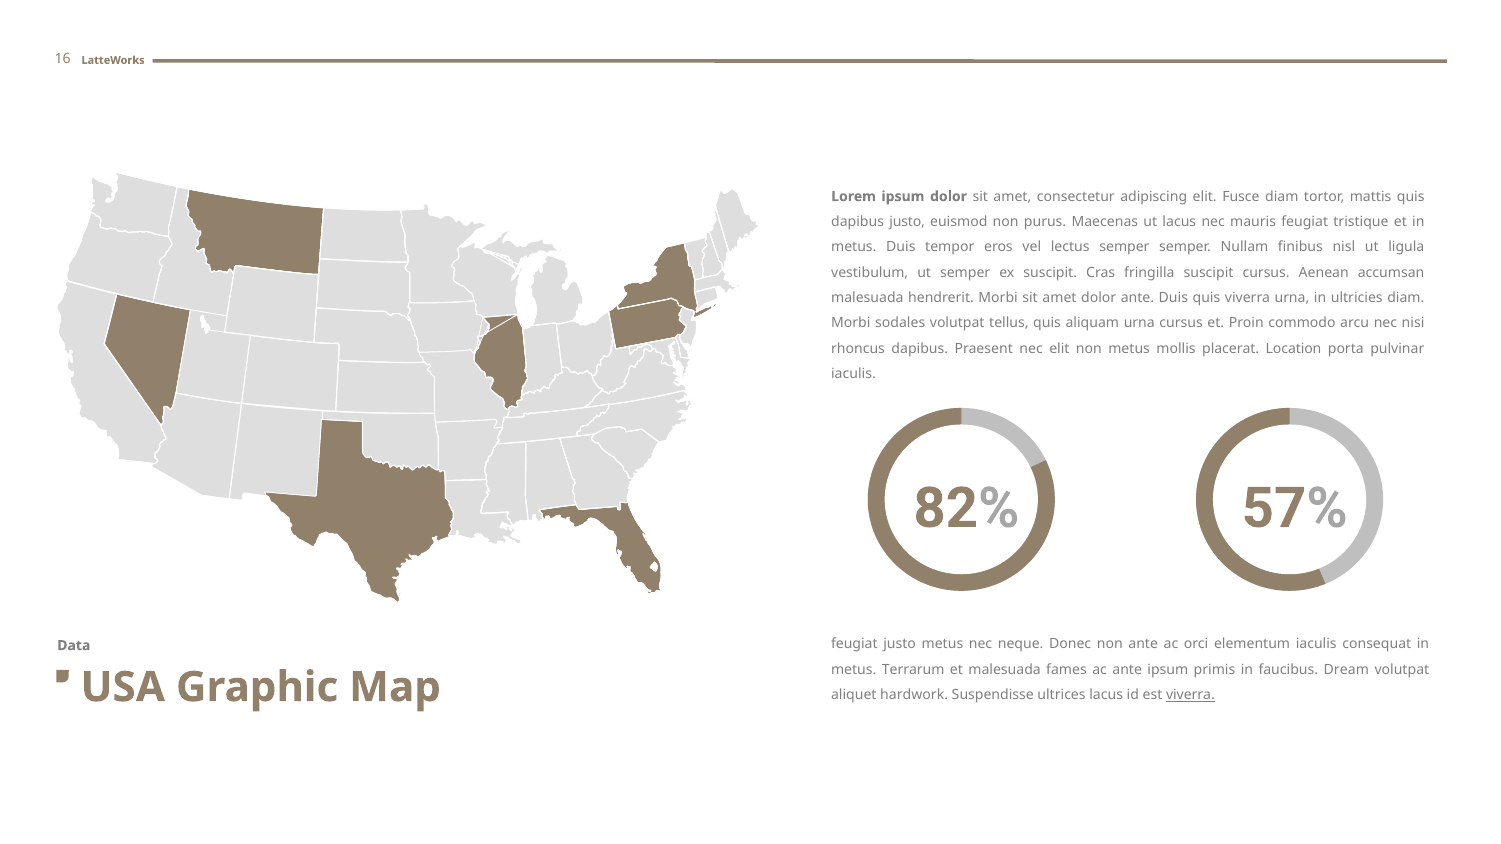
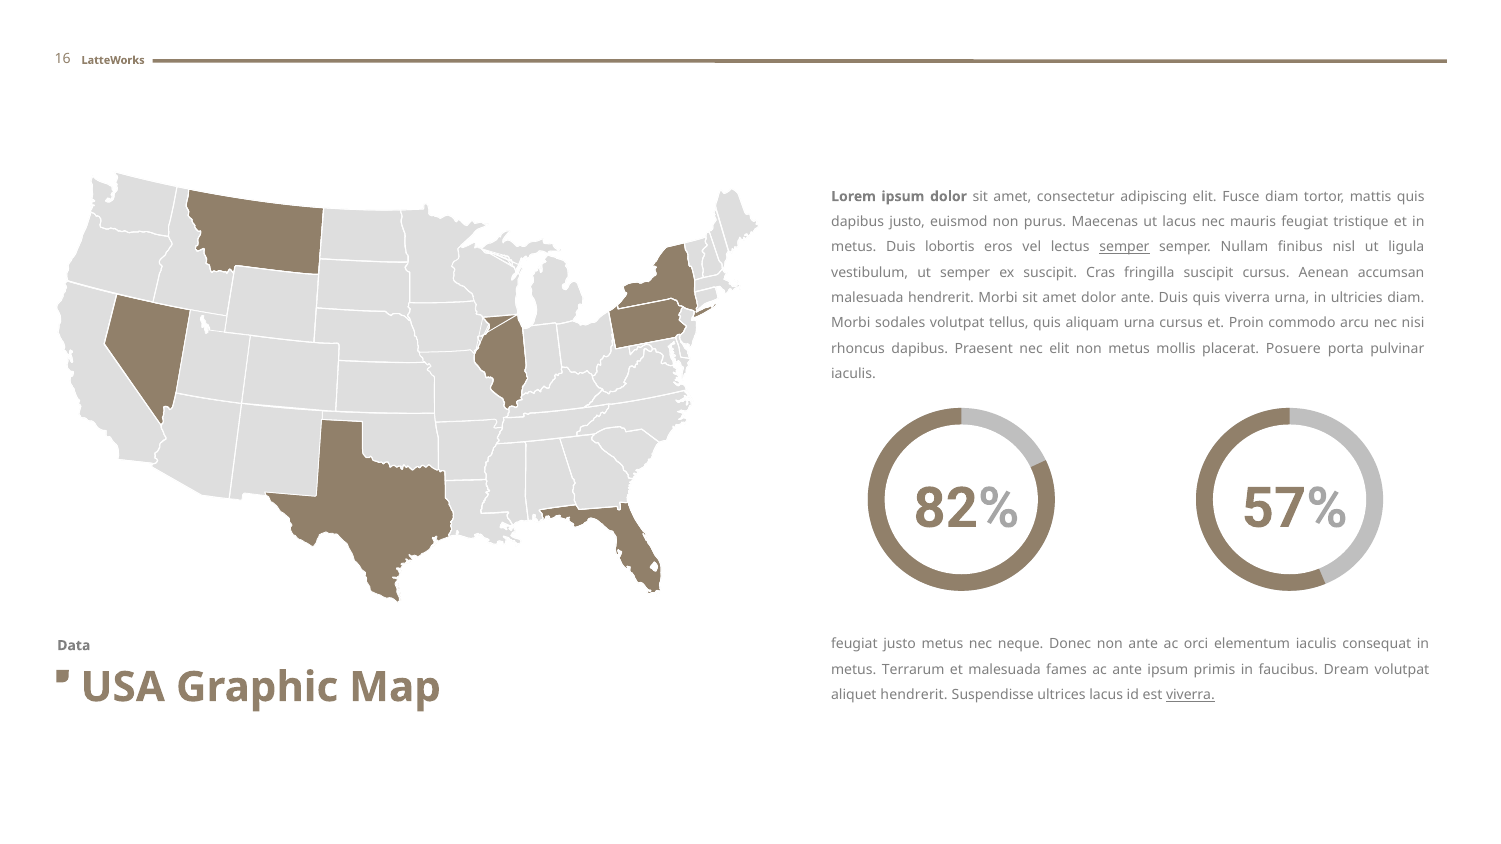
tempor: tempor -> lobortis
semper at (1124, 247) underline: none -> present
Location: Location -> Posuere
aliquet hardwork: hardwork -> hendrerit
